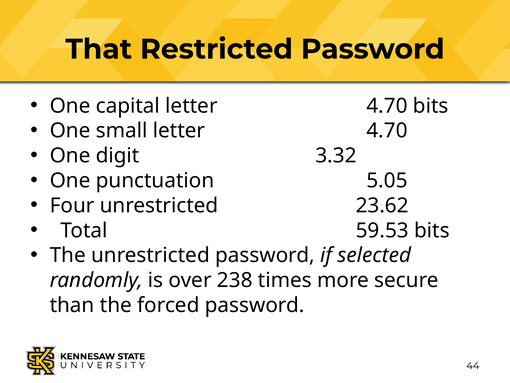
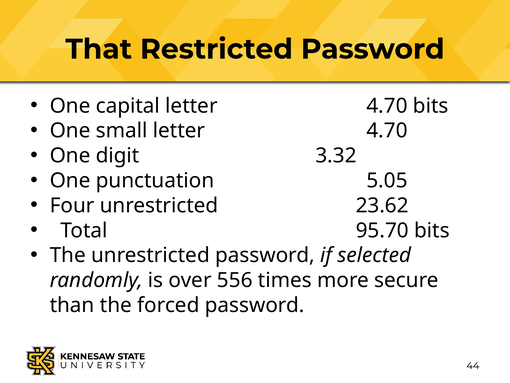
59.53: 59.53 -> 95.70
238: 238 -> 556
